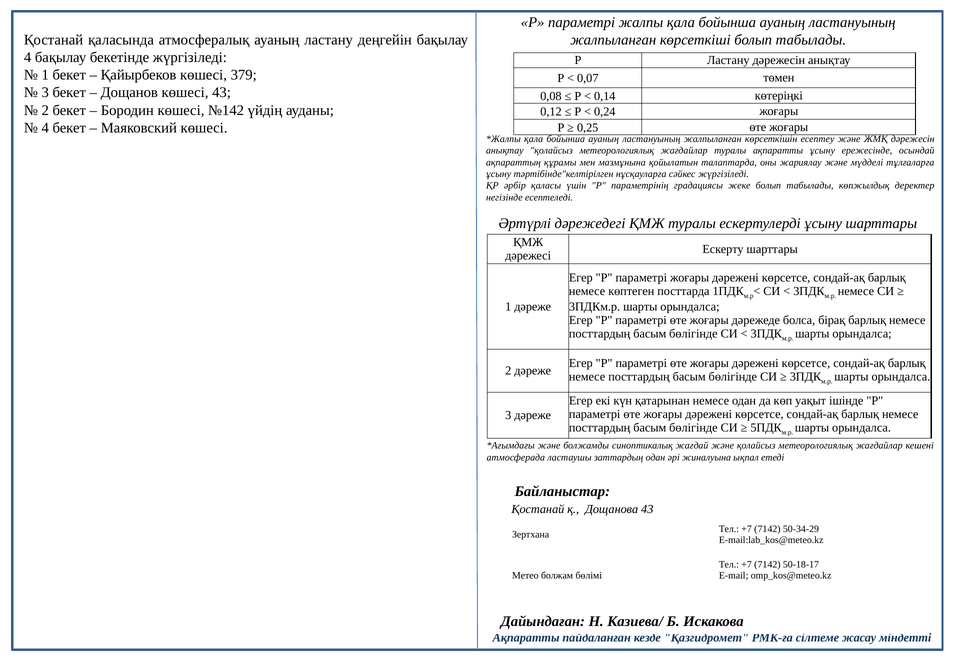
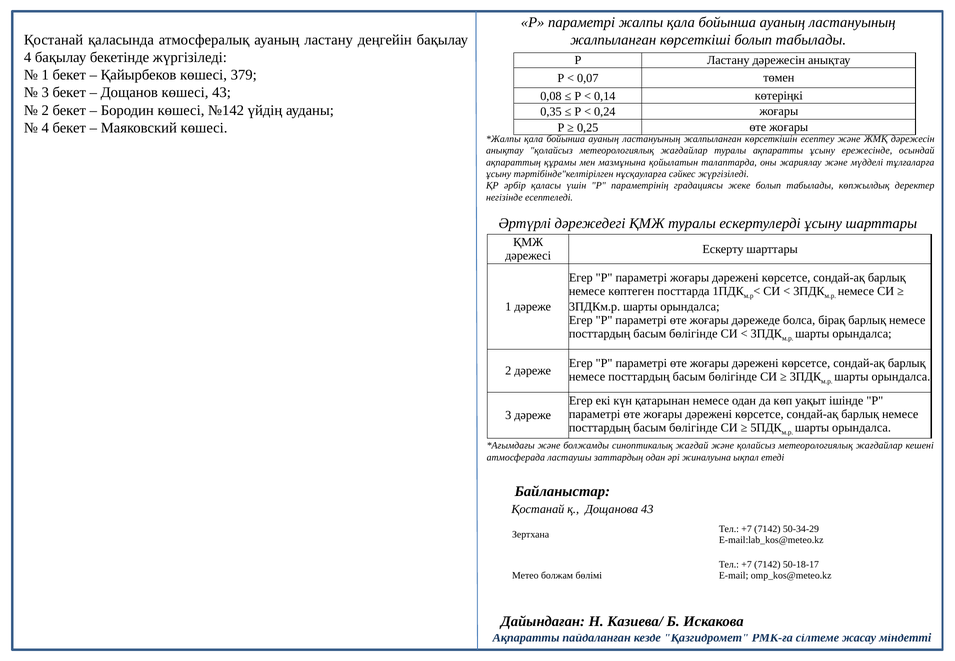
0,12: 0,12 -> 0,35
